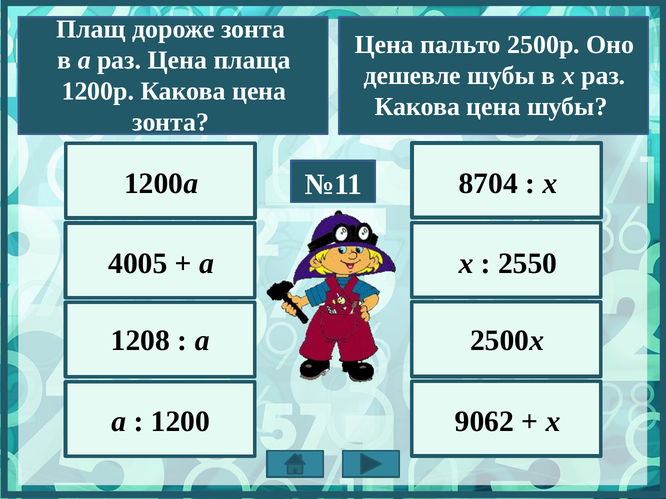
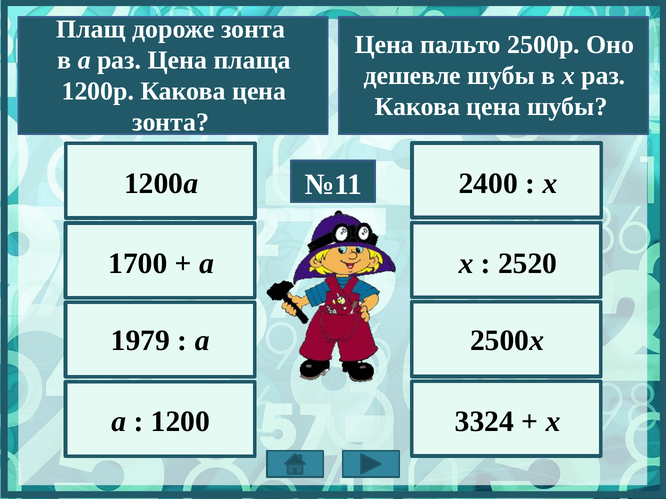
8704: 8704 -> 2400
4005: 4005 -> 1700
2550: 2550 -> 2520
1208: 1208 -> 1979
9062: 9062 -> 3324
